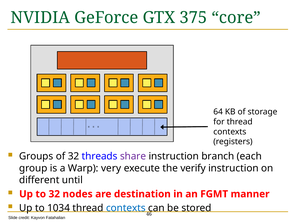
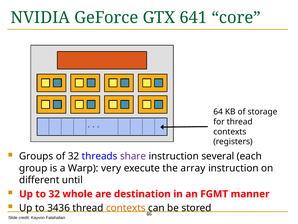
375: 375 -> 641
branch: branch -> several
verify: verify -> array
nodes: nodes -> whole
1034: 1034 -> 3436
contexts at (126, 208) colour: blue -> orange
